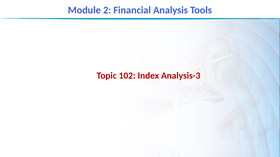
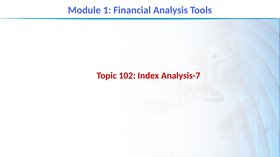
2: 2 -> 1
Analysis-3: Analysis-3 -> Analysis-7
